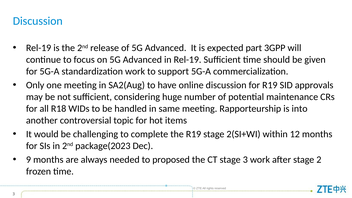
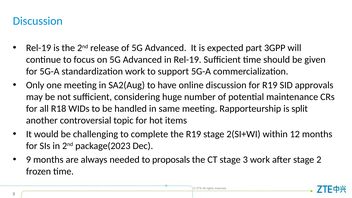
into: into -> split
proposed: proposed -> proposals
